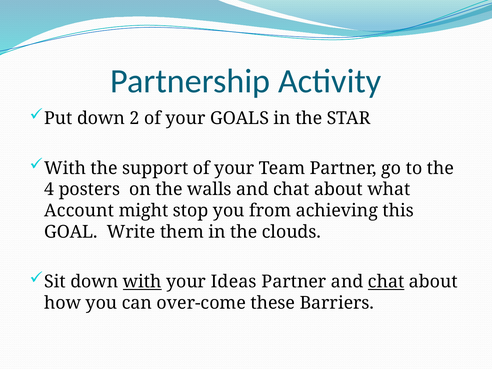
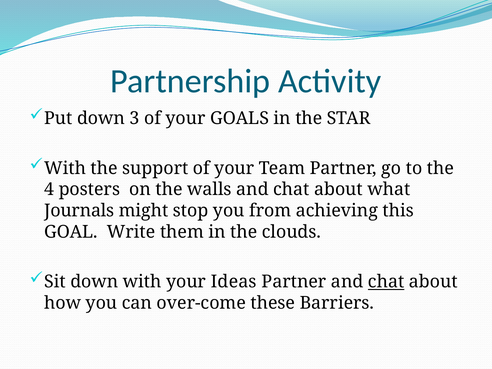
2: 2 -> 3
Account: Account -> Journals
with at (142, 282) underline: present -> none
